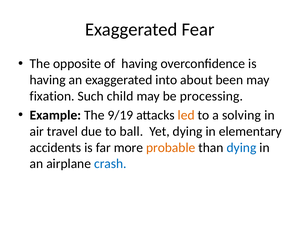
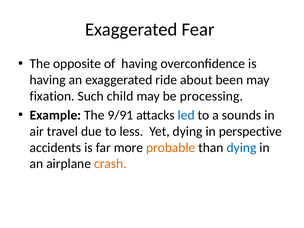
into: into -> ride
9/19: 9/19 -> 9/91
led colour: orange -> blue
solving: solving -> sounds
ball: ball -> less
elementary: elementary -> perspective
crash colour: blue -> orange
